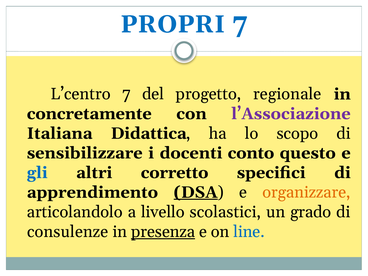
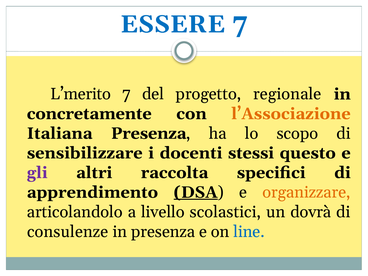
PROPRI: PROPRI -> ESSERE
L’centro: L’centro -> L’merito
l’Associazione colour: purple -> orange
Italiana Didattica: Didattica -> Presenza
conto: conto -> stessi
gli colour: blue -> purple
corretto: corretto -> raccolta
grado: grado -> dovrà
presenza at (163, 232) underline: present -> none
